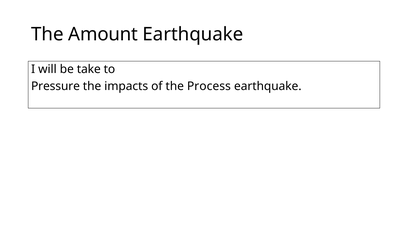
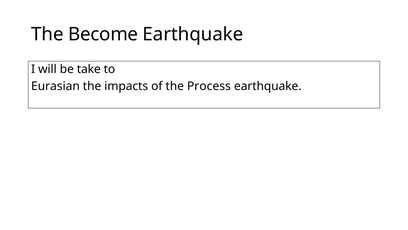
Amount: Amount -> Become
Pressure: Pressure -> Eurasian
